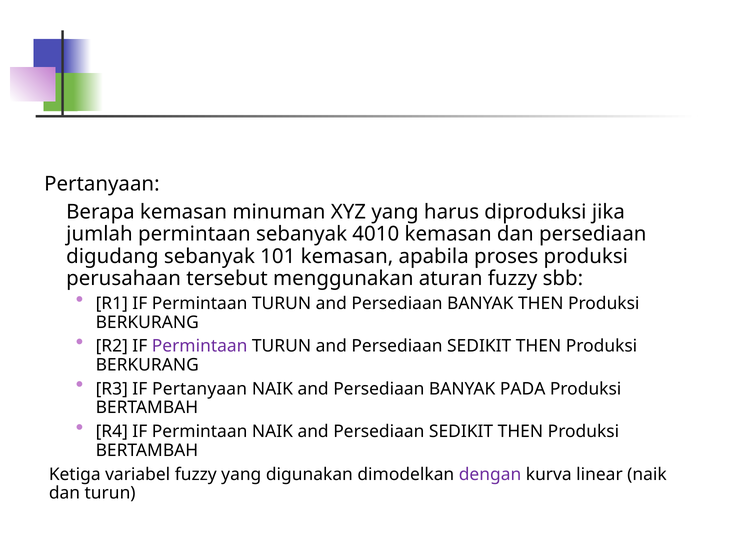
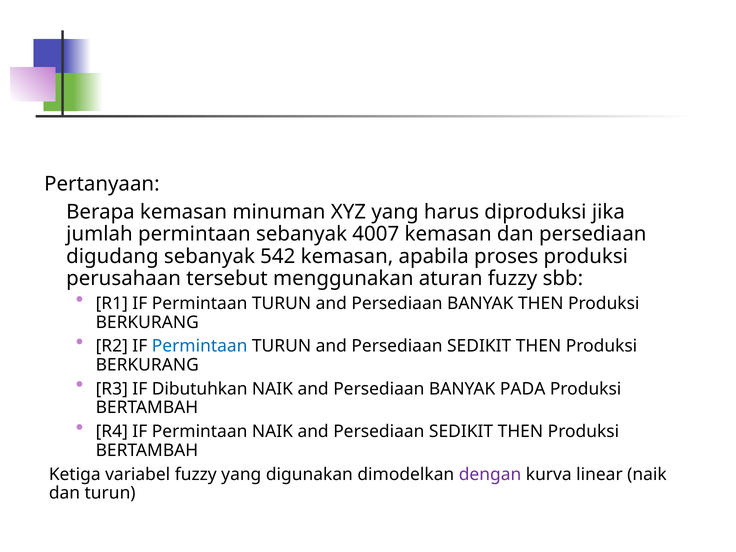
4010: 4010 -> 4007
101: 101 -> 542
Permintaan at (200, 346) colour: purple -> blue
IF Pertanyaan: Pertanyaan -> Dibutuhkan
